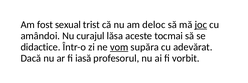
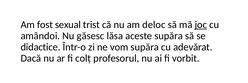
curajul: curajul -> găsesc
aceste tocmai: tocmai -> supăra
vom underline: present -> none
iasă: iasă -> colț
